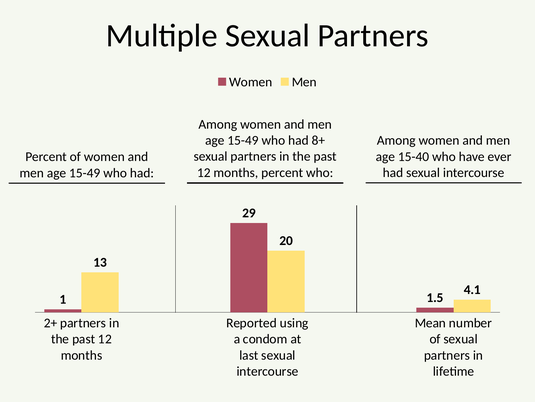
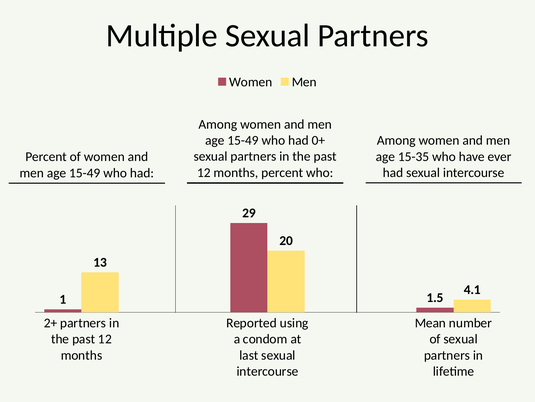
8+: 8+ -> 0+
15-40: 15-40 -> 15-35
